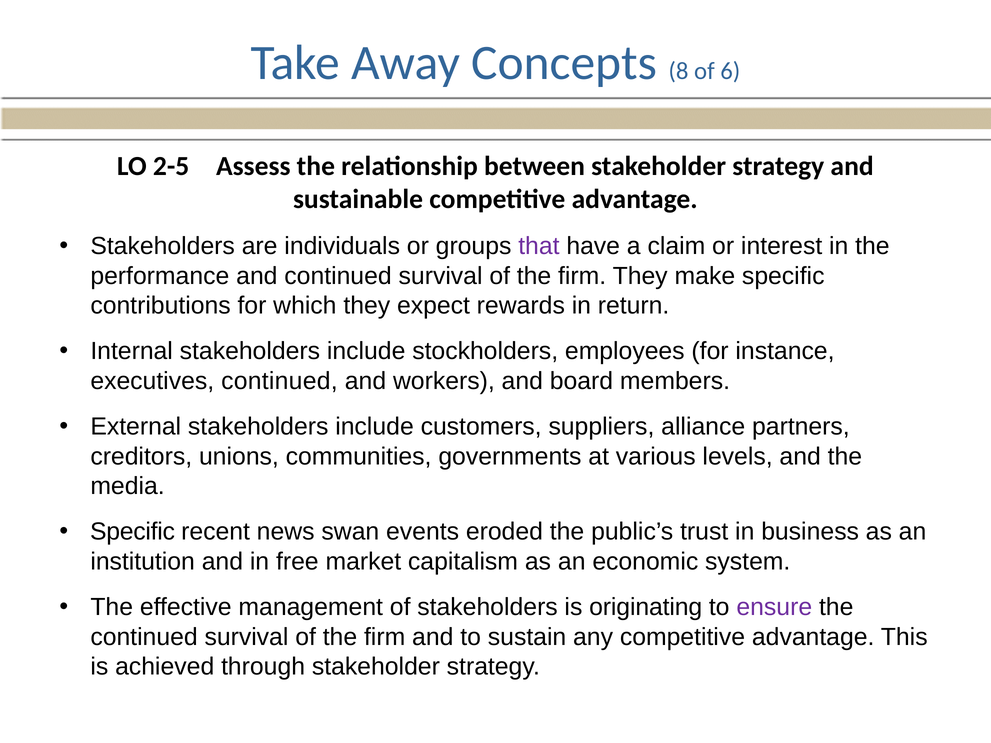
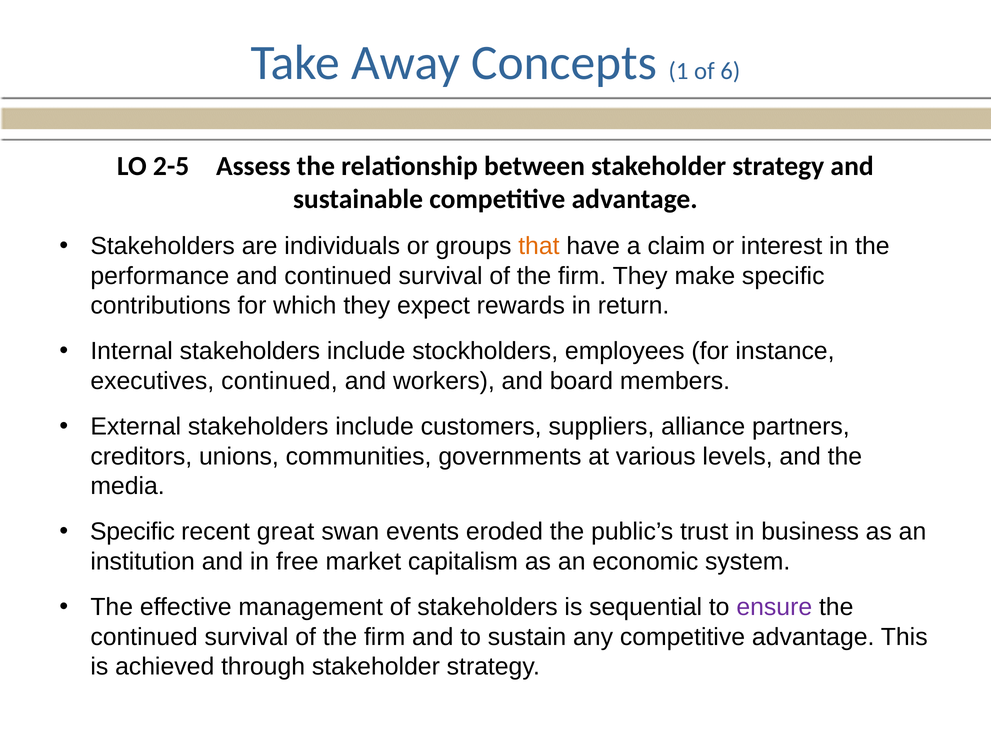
8: 8 -> 1
that colour: purple -> orange
news: news -> great
originating: originating -> sequential
